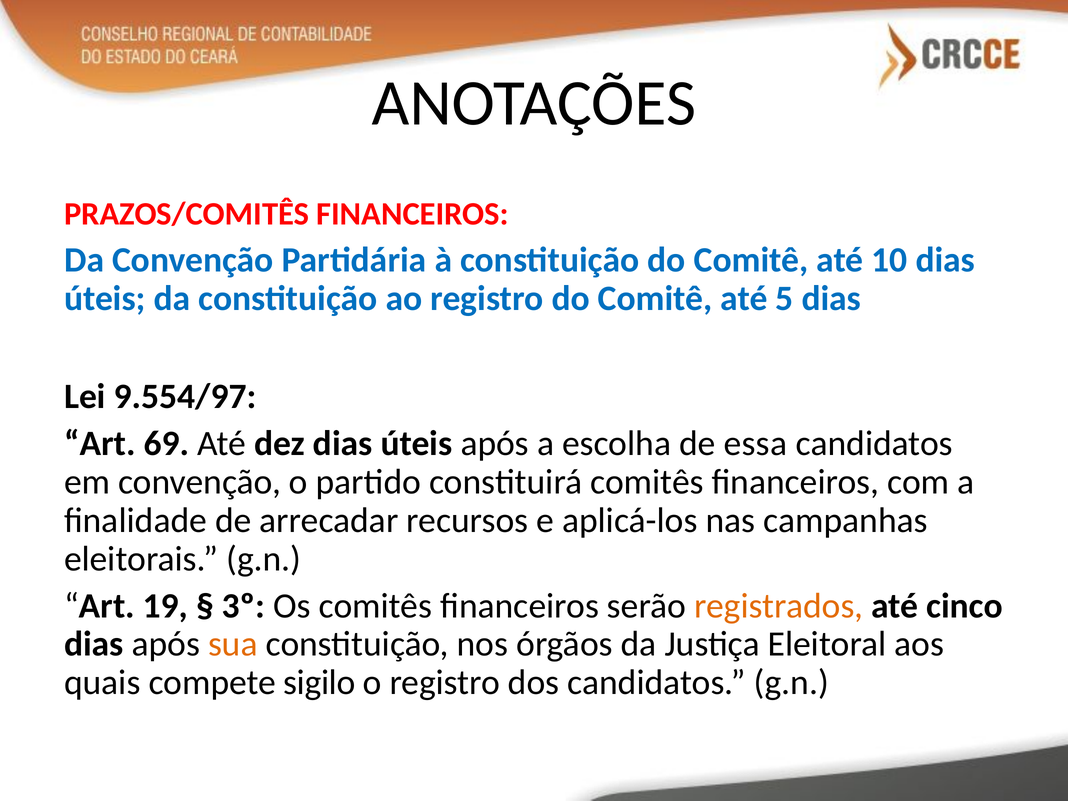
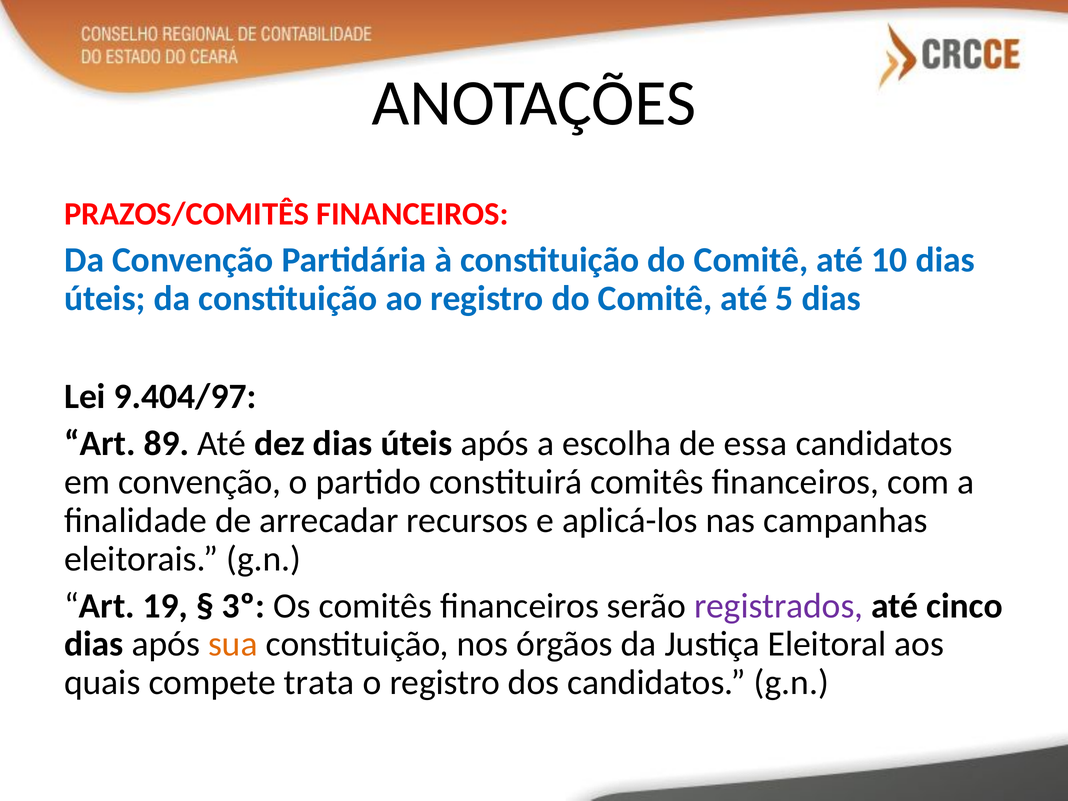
9.554/97: 9.554/97 -> 9.404/97
69: 69 -> 89
registrados colour: orange -> purple
sigilo: sigilo -> trata
